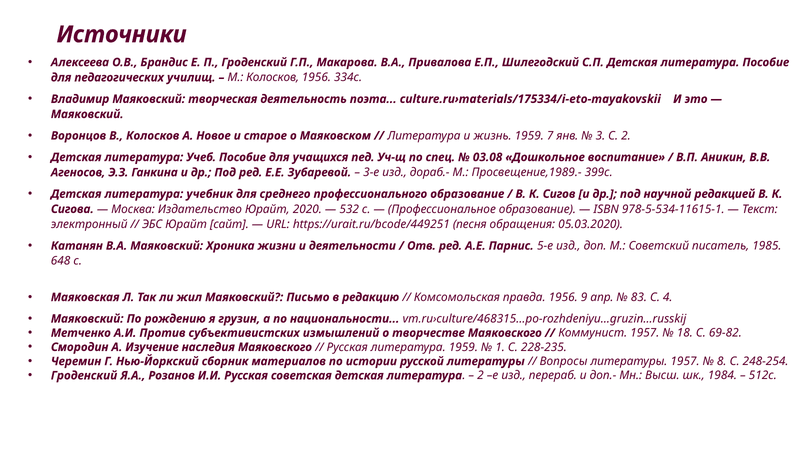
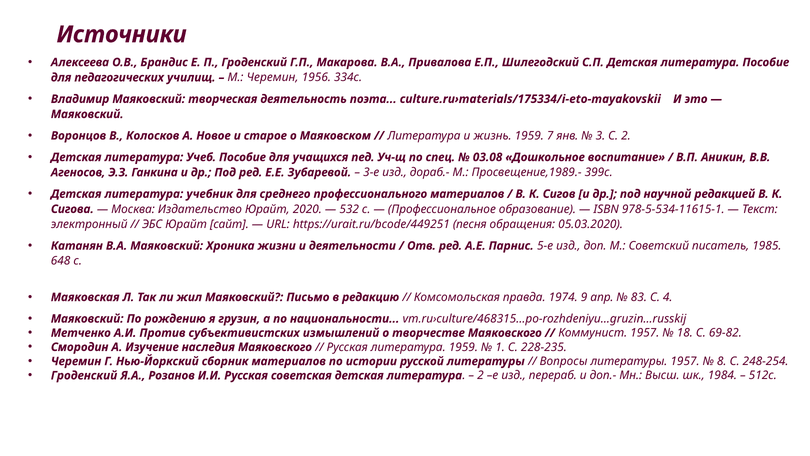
М Колосков: Колосков -> Черемин
профессионального образование: образование -> материалов
правда 1956: 1956 -> 1974
